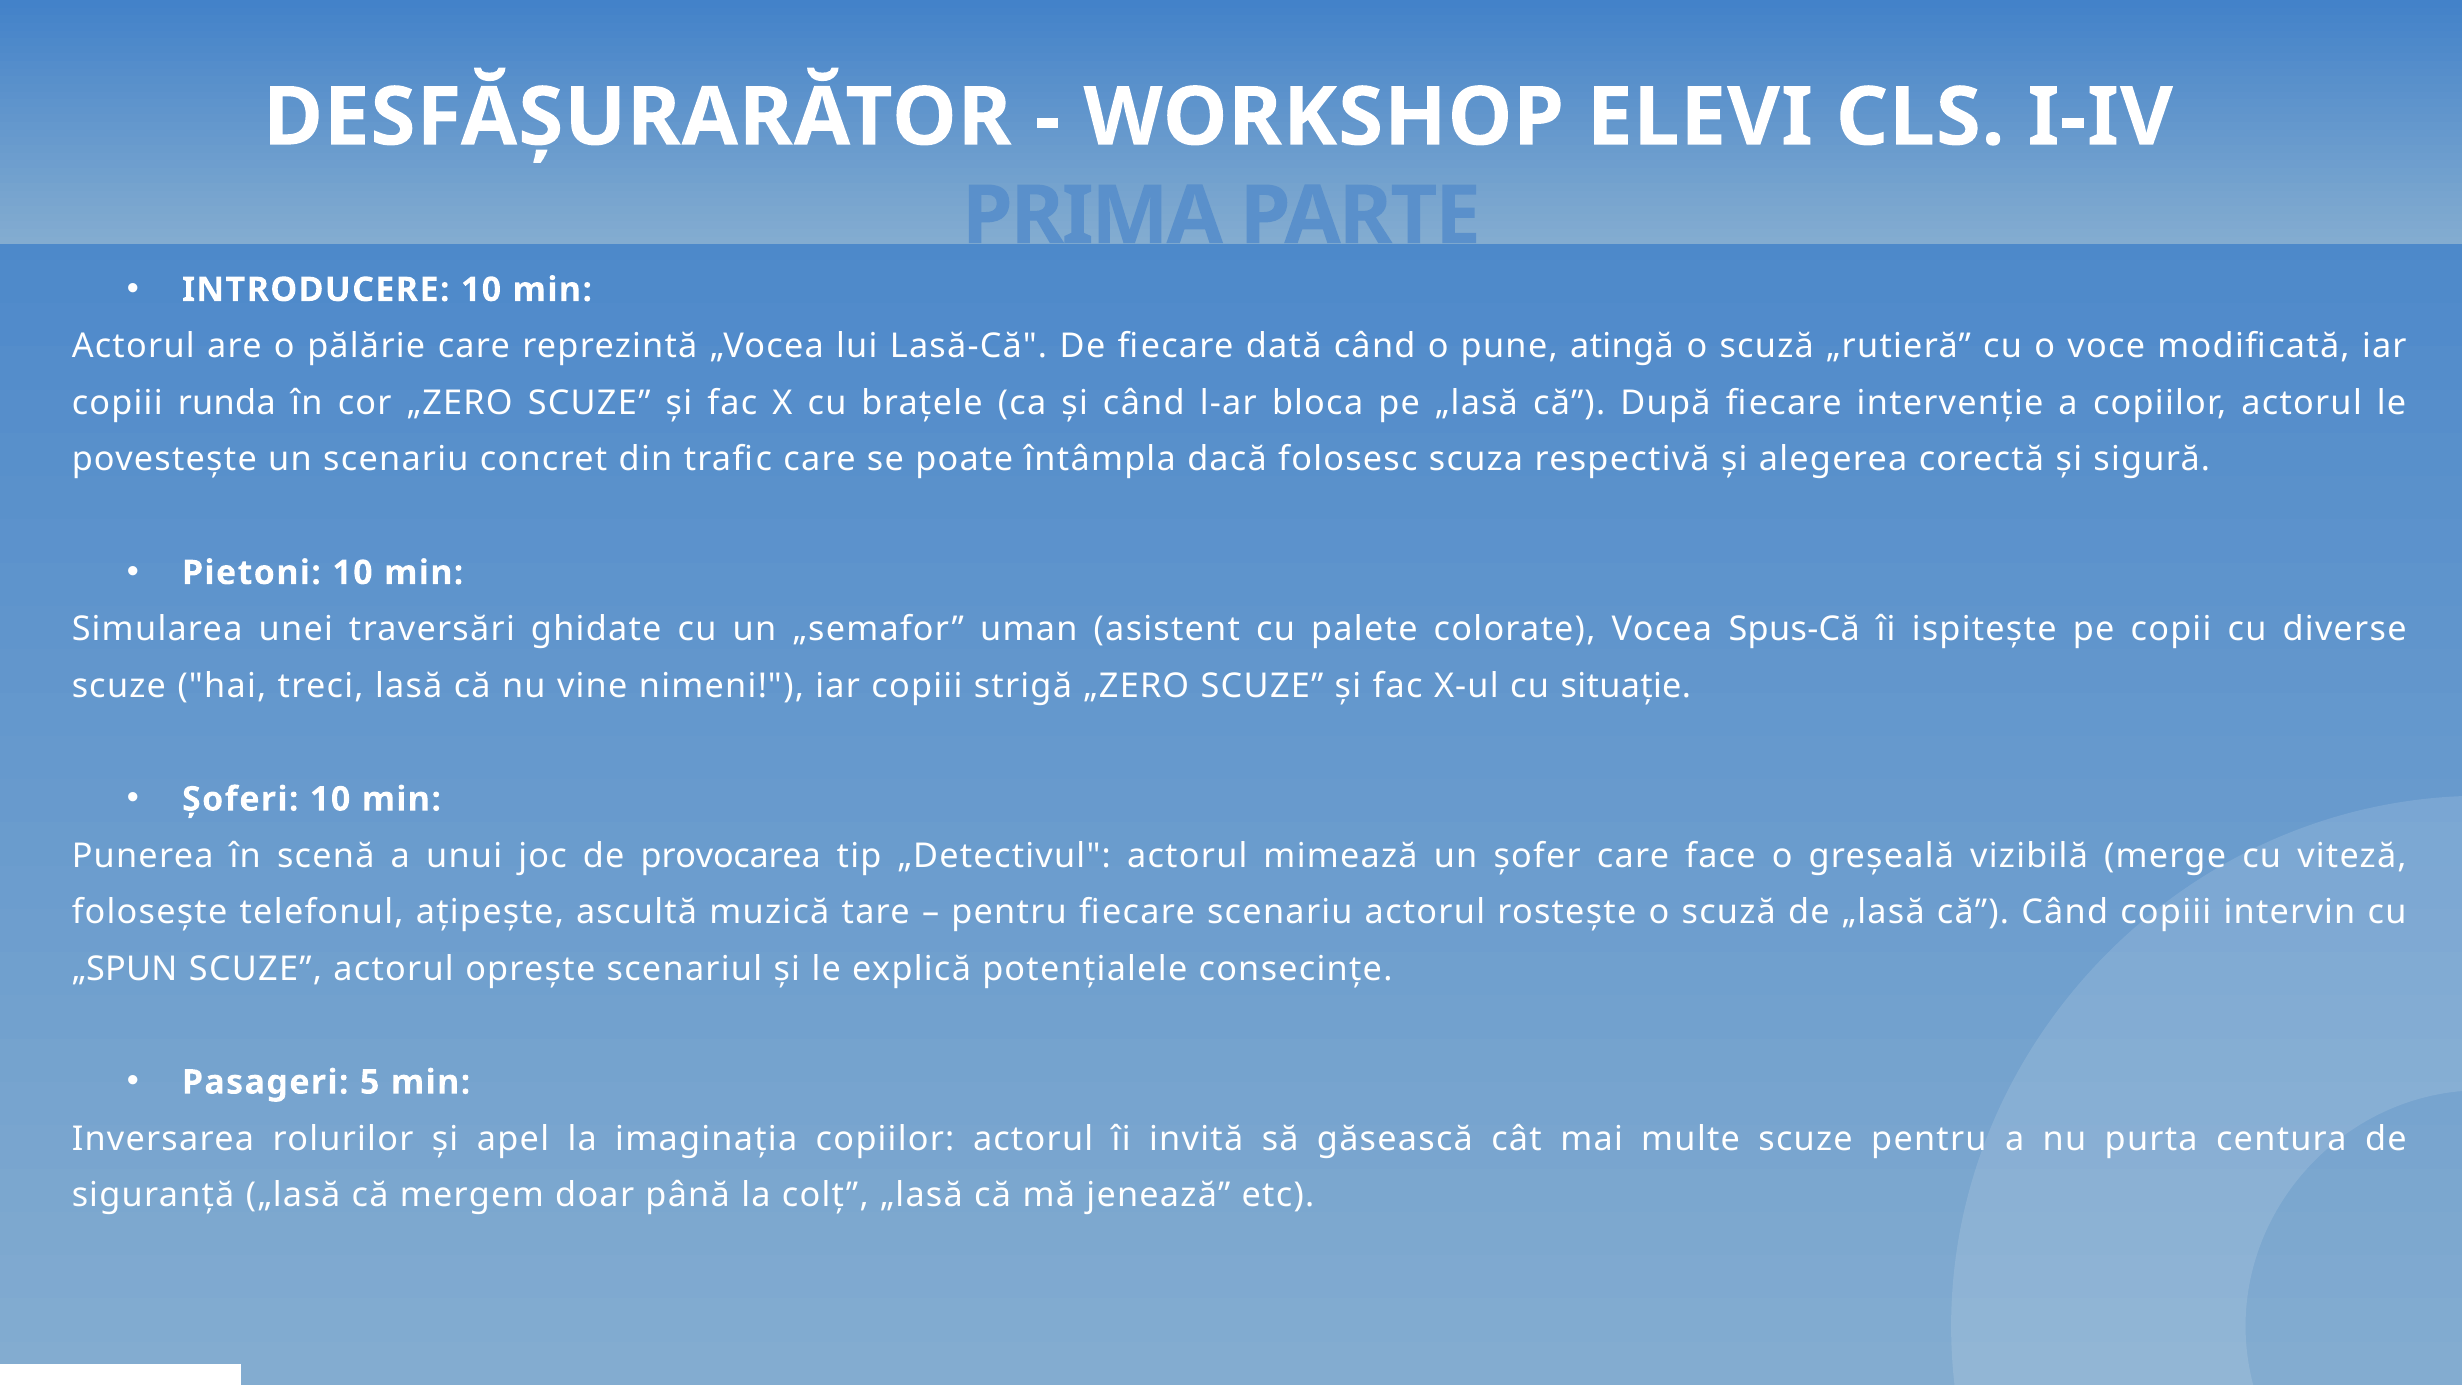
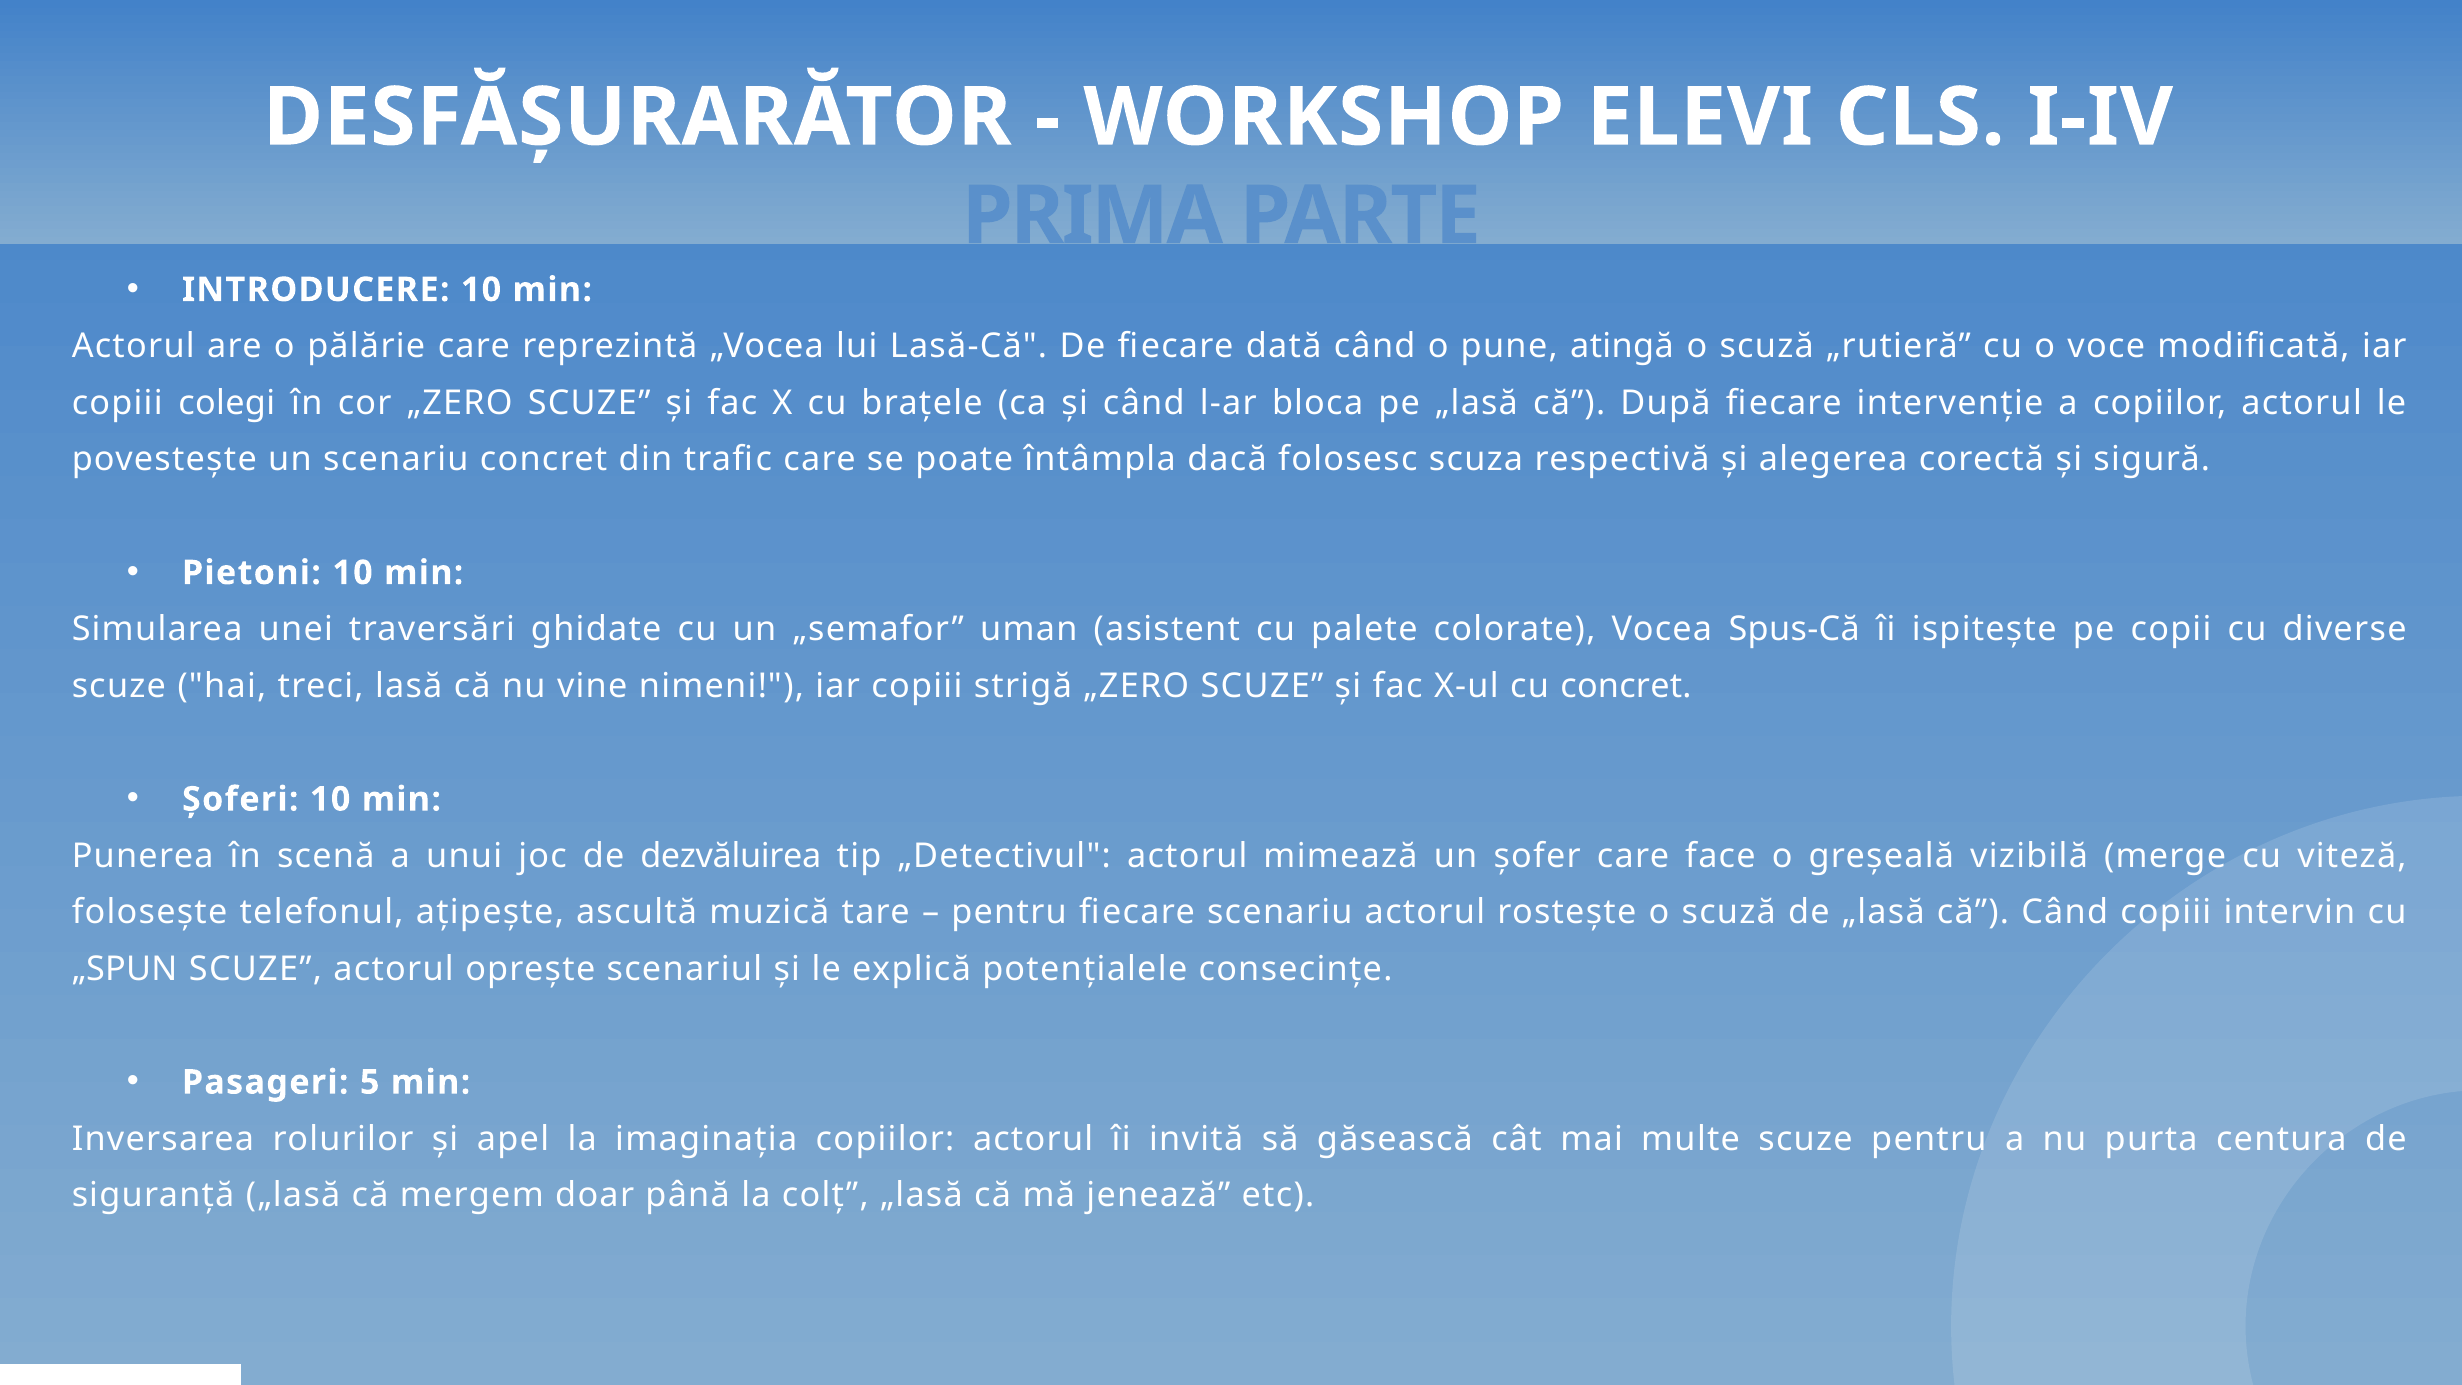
runda: runda -> colegi
cu situație: situație -> concret
provocarea: provocarea -> dezvăluirea
